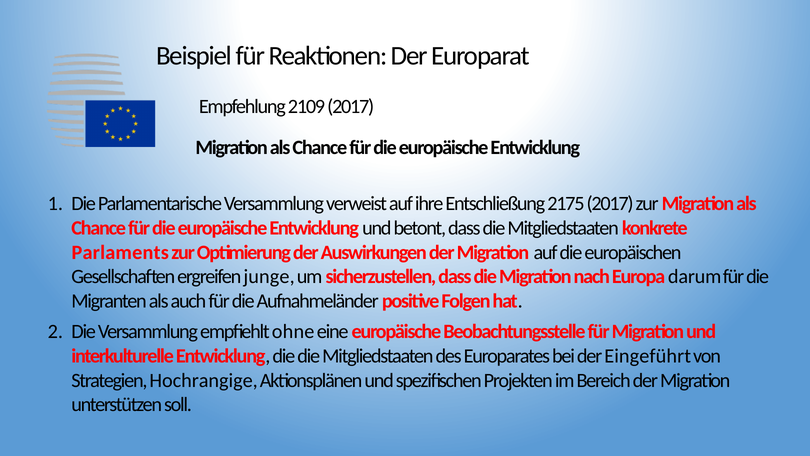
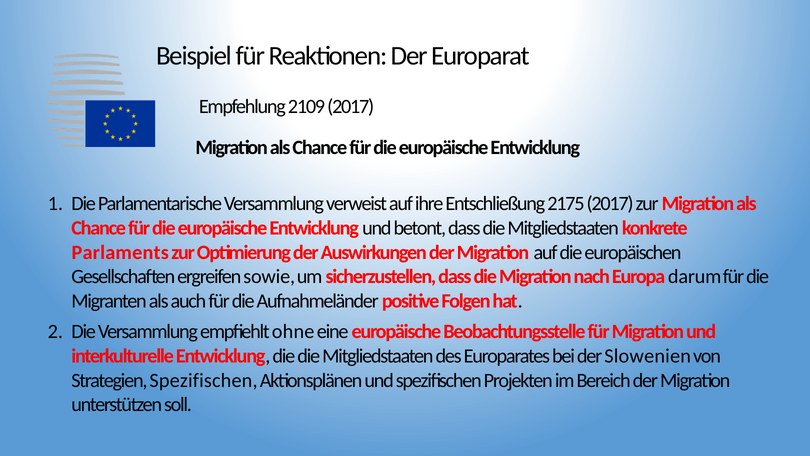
junge: junge -> sowie
Eingeführt: Eingeführt -> Slowenien
Strategien Hochrangige: Hochrangige -> Spezifischen
